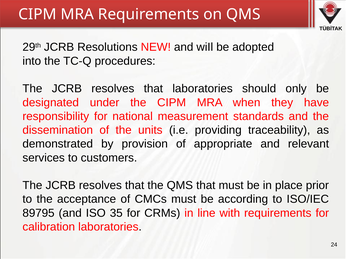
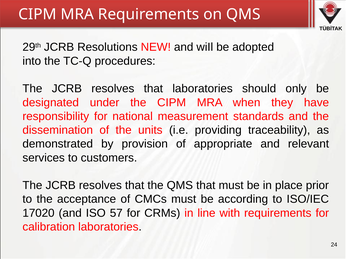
89795: 89795 -> 17020
35: 35 -> 57
